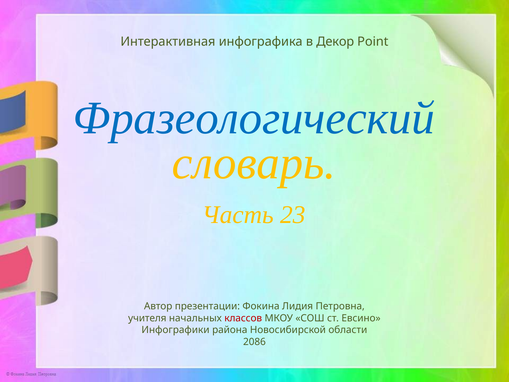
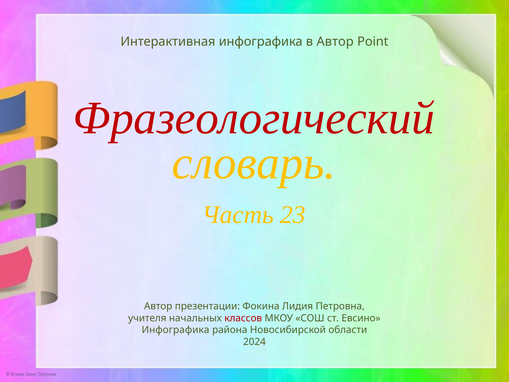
в Декор: Декор -> Автор
Фразеологический colour: blue -> red
Инфографики at (176, 330): Инфографики -> Инфографика
2086: 2086 -> 2024
